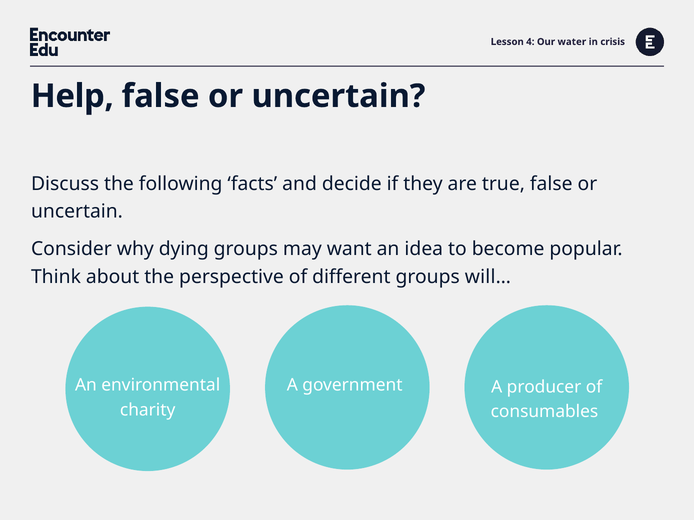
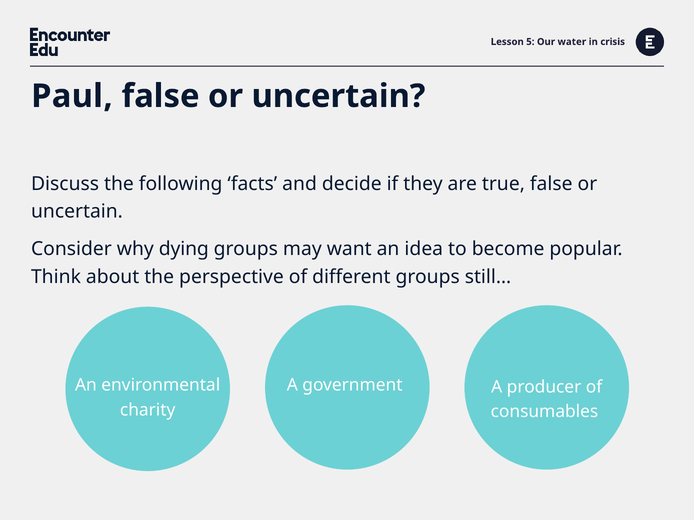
4: 4 -> 5
Help: Help -> Paul
will…: will… -> still…
